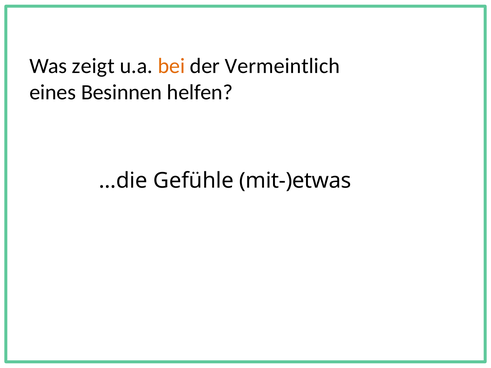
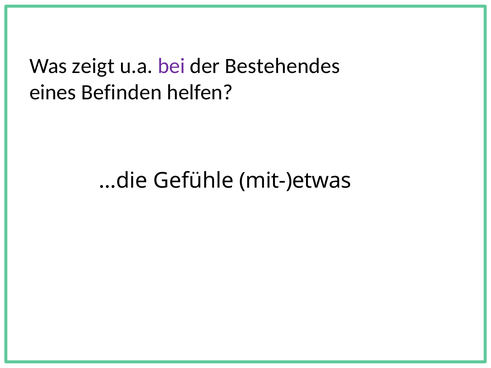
bei colour: orange -> purple
Vermeintlich: Vermeintlich -> Bestehendes
Besinnen: Besinnen -> Befinden
